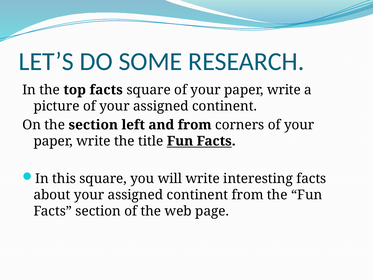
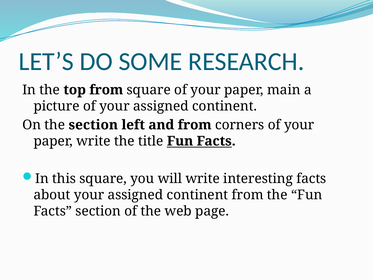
top facts: facts -> from
write at (284, 90): write -> main
